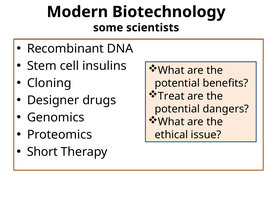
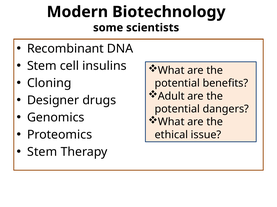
Treat: Treat -> Adult
Short at (42, 152): Short -> Stem
